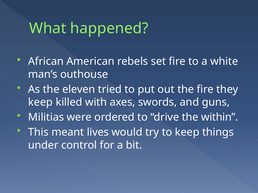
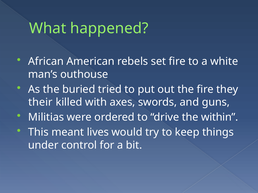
eleven: eleven -> buried
keep at (40, 102): keep -> their
